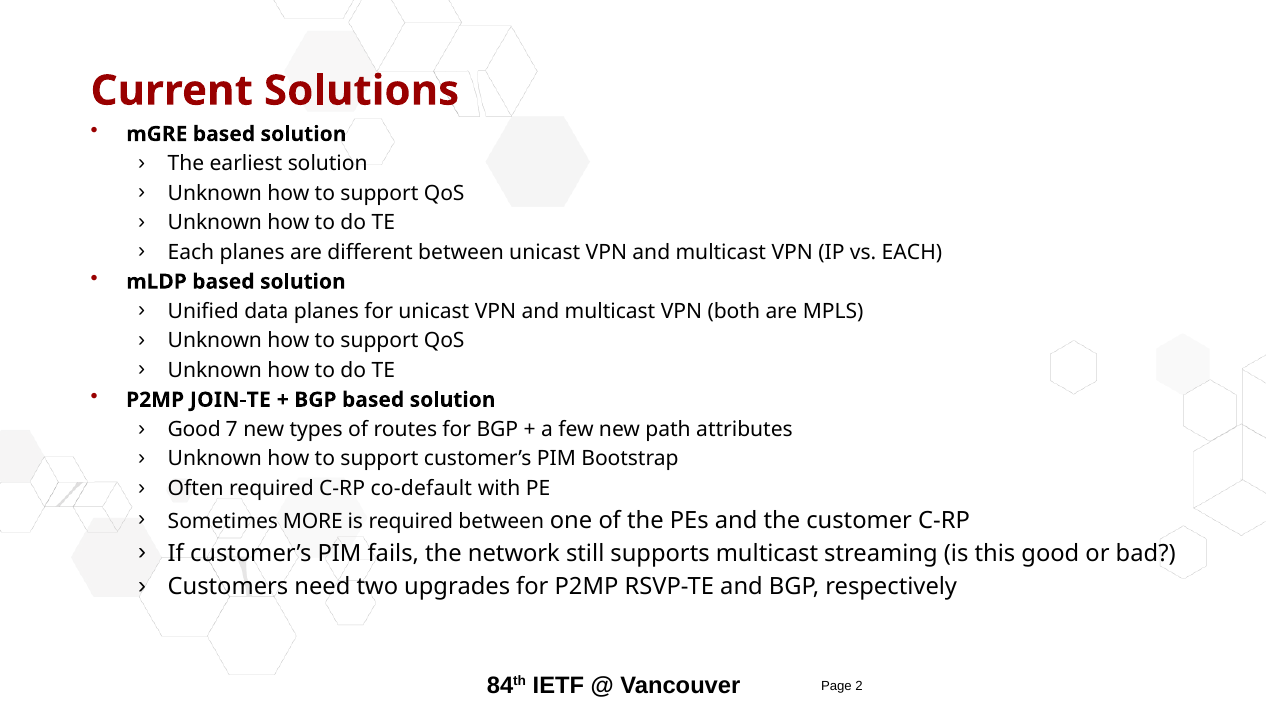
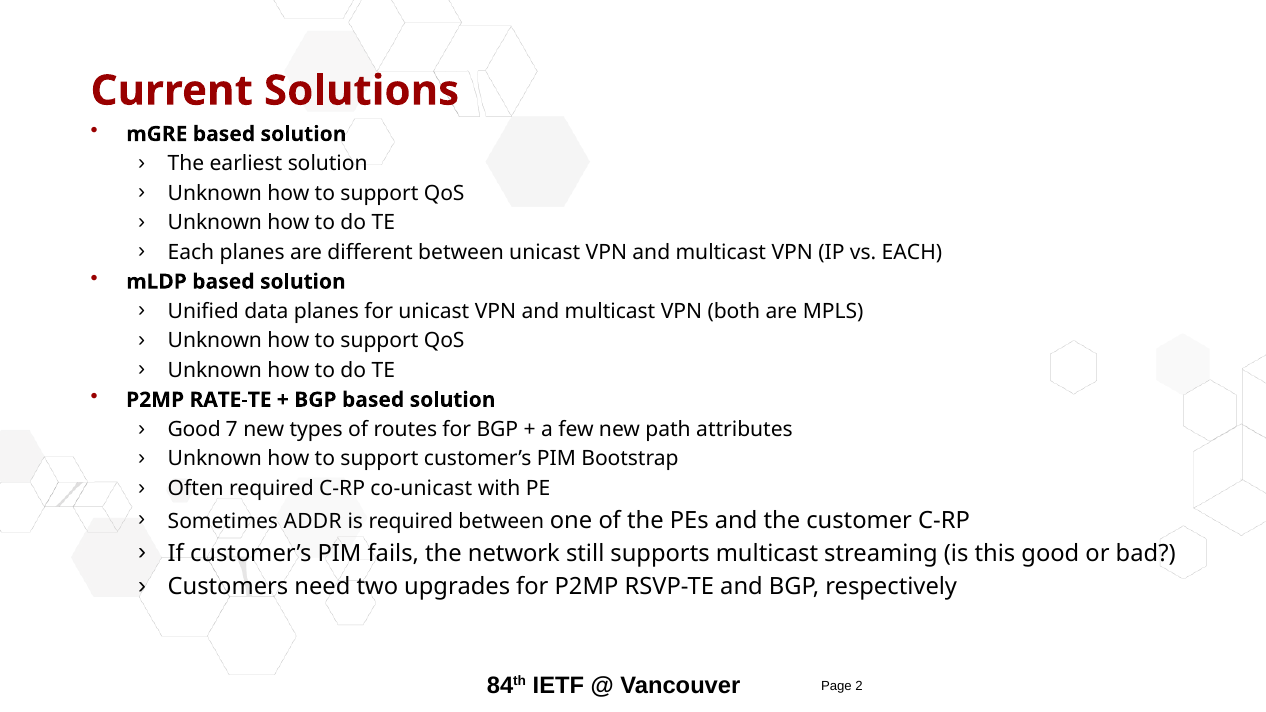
JOIN-TE: JOIN-TE -> RATE-TE
co-default: co-default -> co-unicast
MORE: MORE -> ADDR
